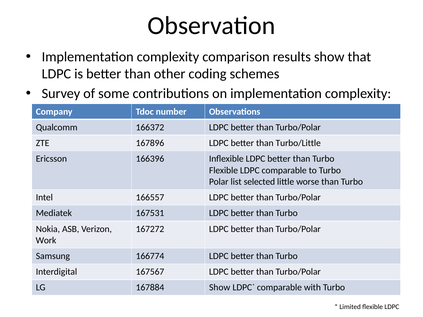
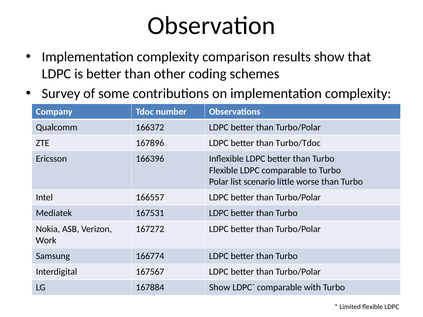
Turbo/Little: Turbo/Little -> Turbo/Tdoc
selected: selected -> scenario
